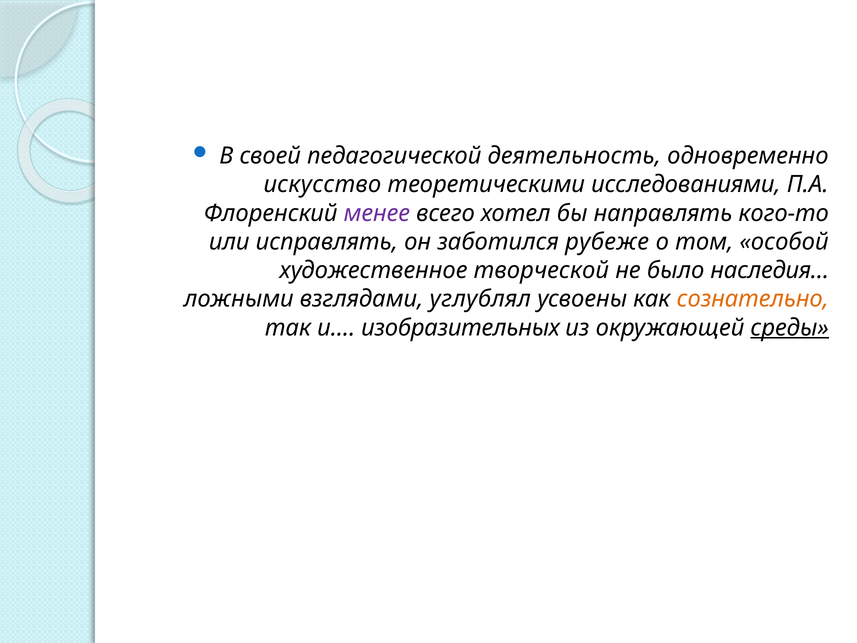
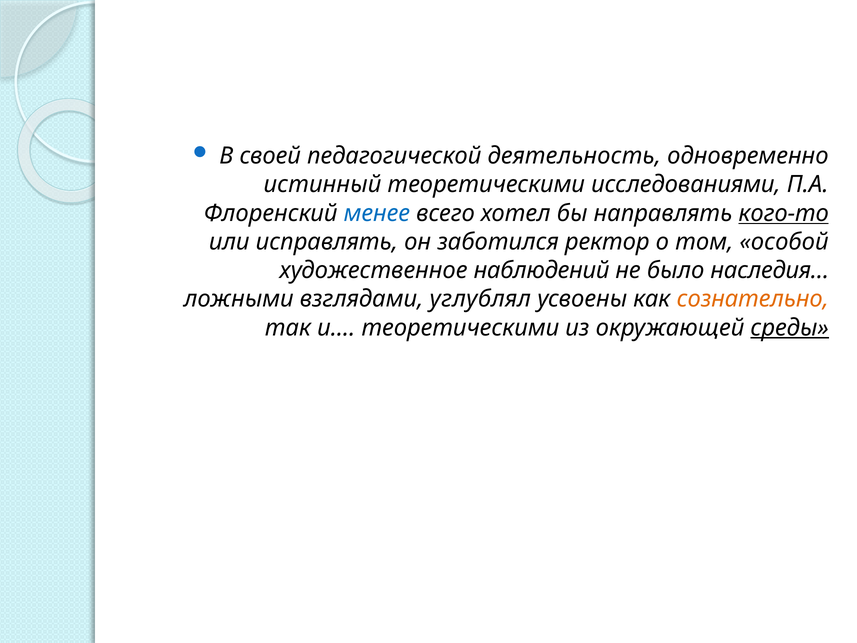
искусство: искусство -> истинный
менее colour: purple -> blue
кого-то underline: none -> present
рубеже: рубеже -> ректор
творческой: творческой -> наблюдений
и… изобразительных: изобразительных -> теоретическими
